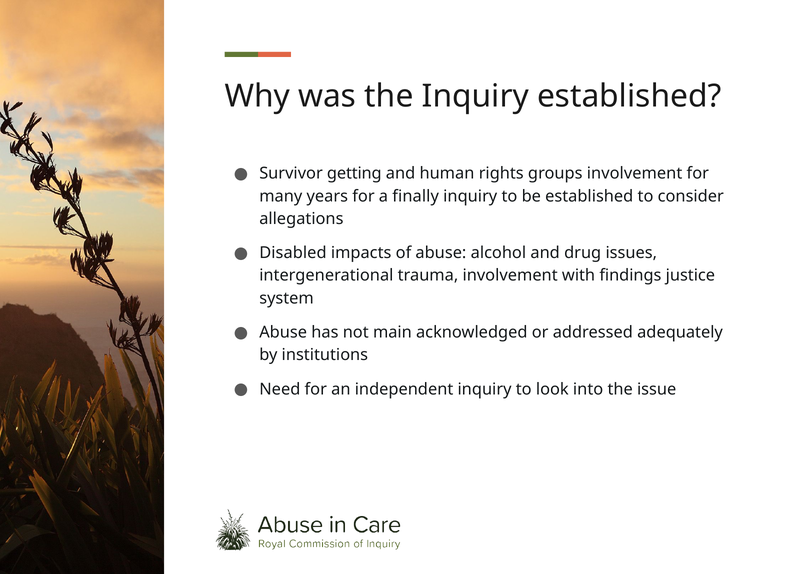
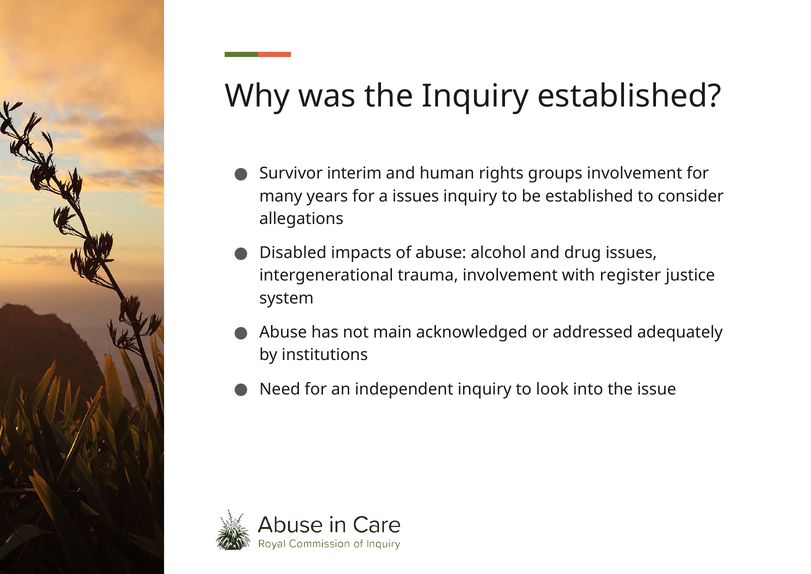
getting: getting -> interim
a finally: finally -> issues
findings: findings -> register
